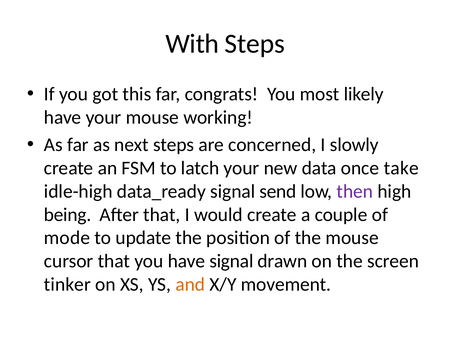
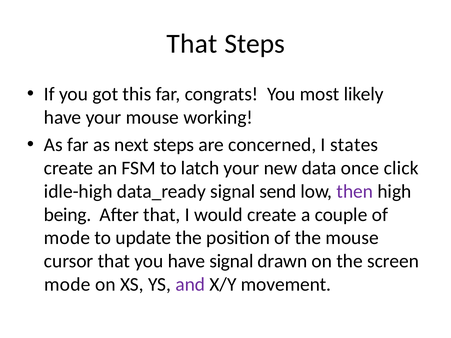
With at (192, 44): With -> That
slowly: slowly -> states
take: take -> click
tinker at (67, 285): tinker -> mode
and colour: orange -> purple
